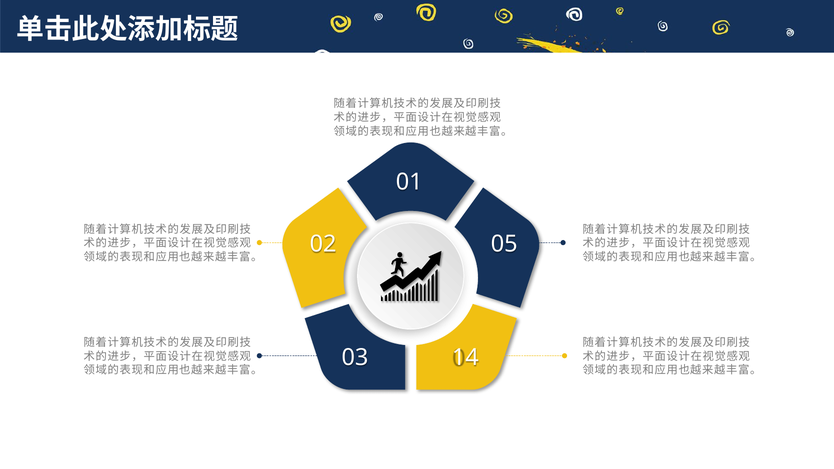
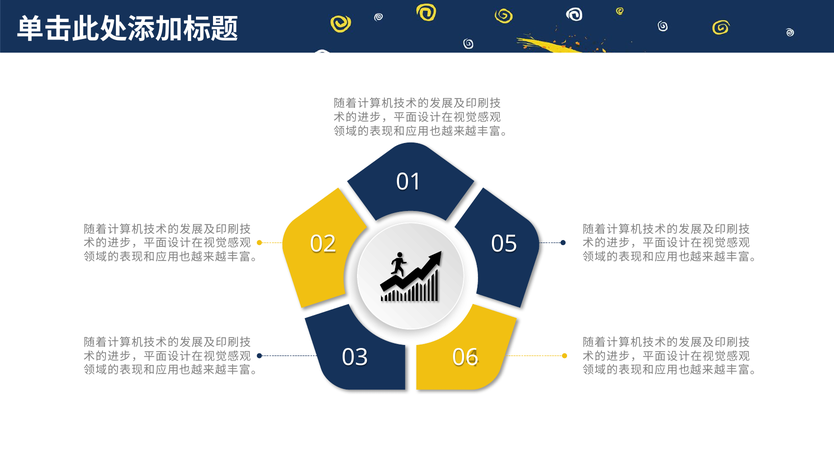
14: 14 -> 06
